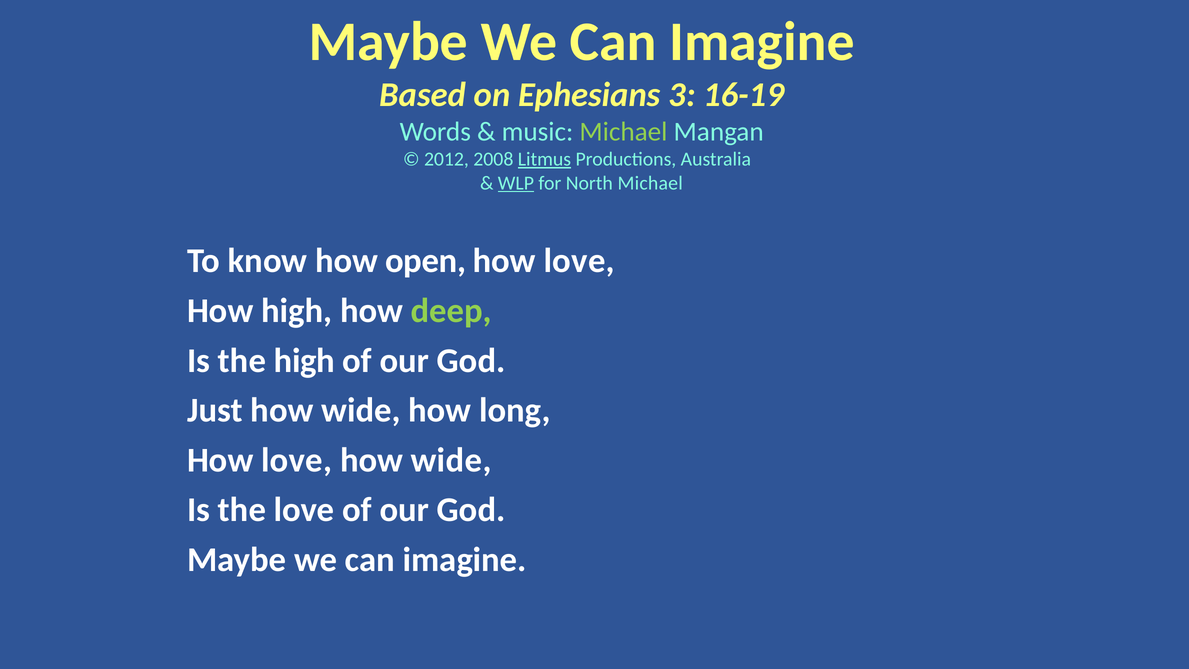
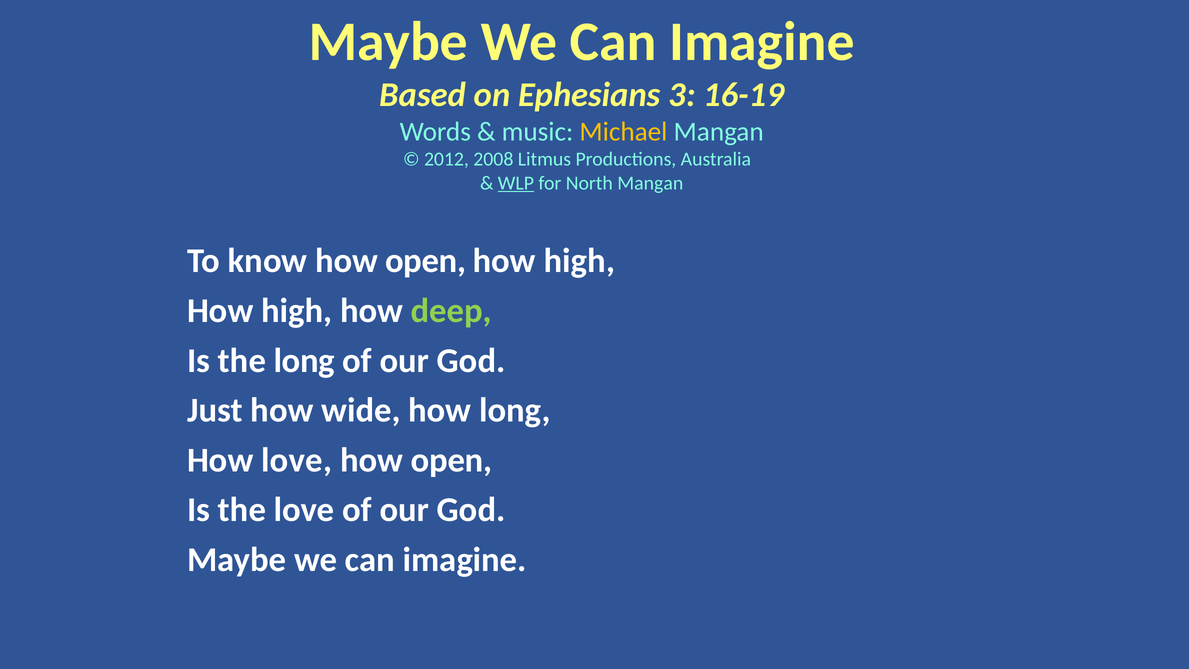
Michael at (623, 132) colour: light green -> yellow
Litmus underline: present -> none
North Michael: Michael -> Mangan
love at (579, 261): love -> high
the high: high -> long
wide at (451, 460): wide -> open
